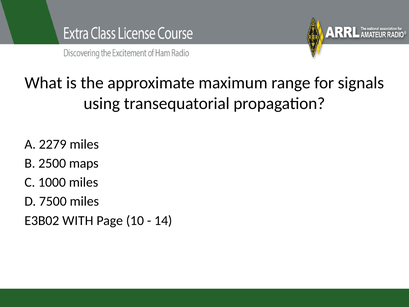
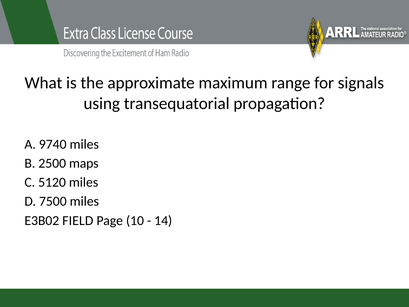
2279: 2279 -> 9740
1000: 1000 -> 5120
WITH: WITH -> FIELD
